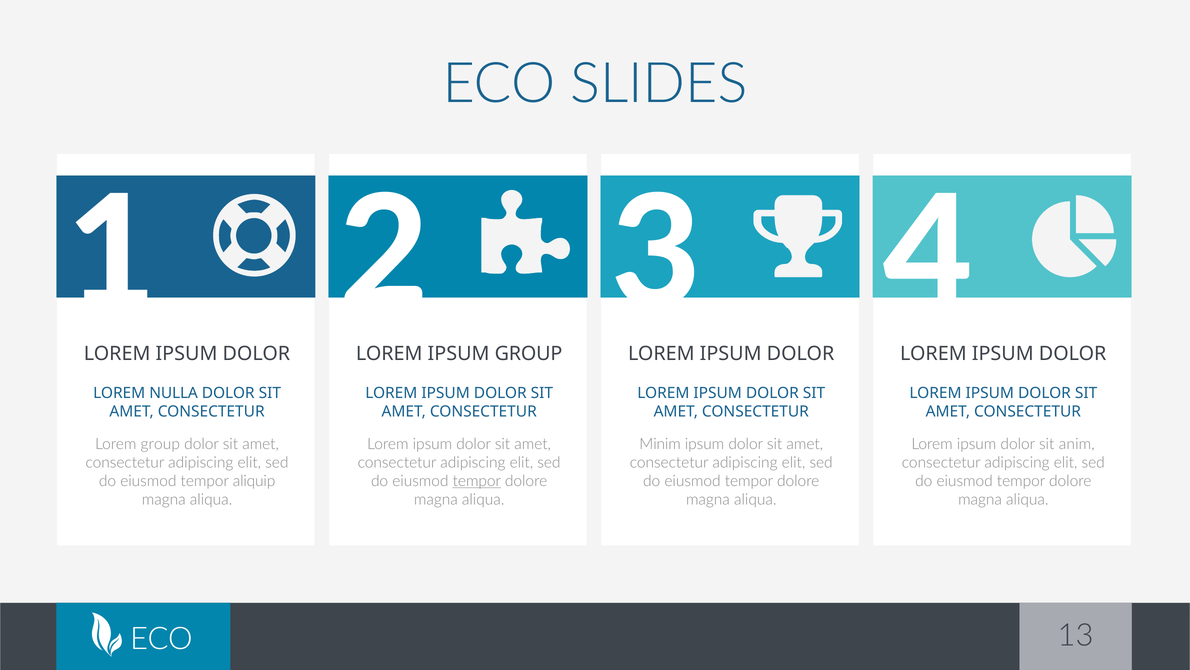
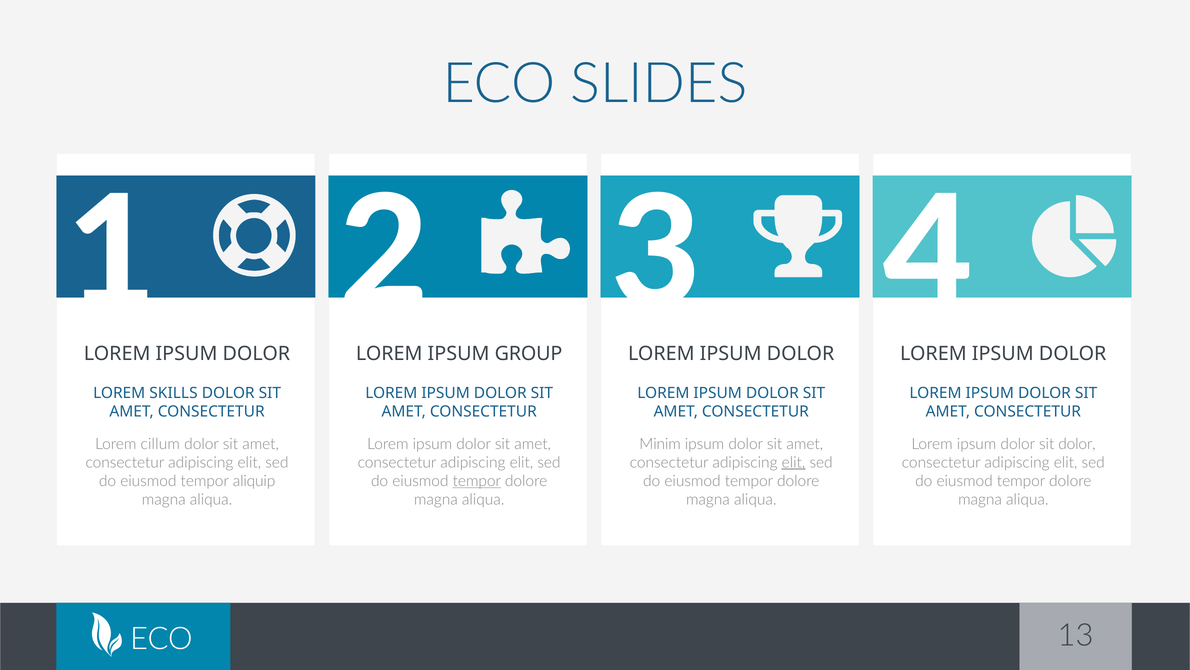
NULLA: NULLA -> SKILLS
Lorem group: group -> cillum
sit anim: anim -> dolor
elit at (794, 462) underline: none -> present
